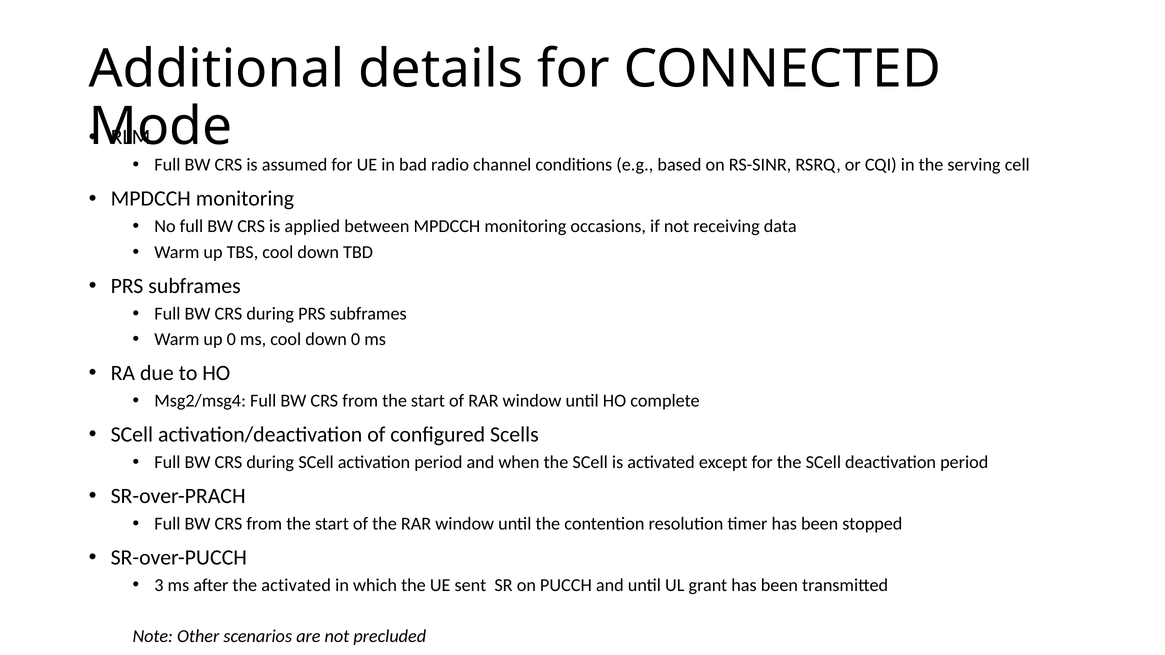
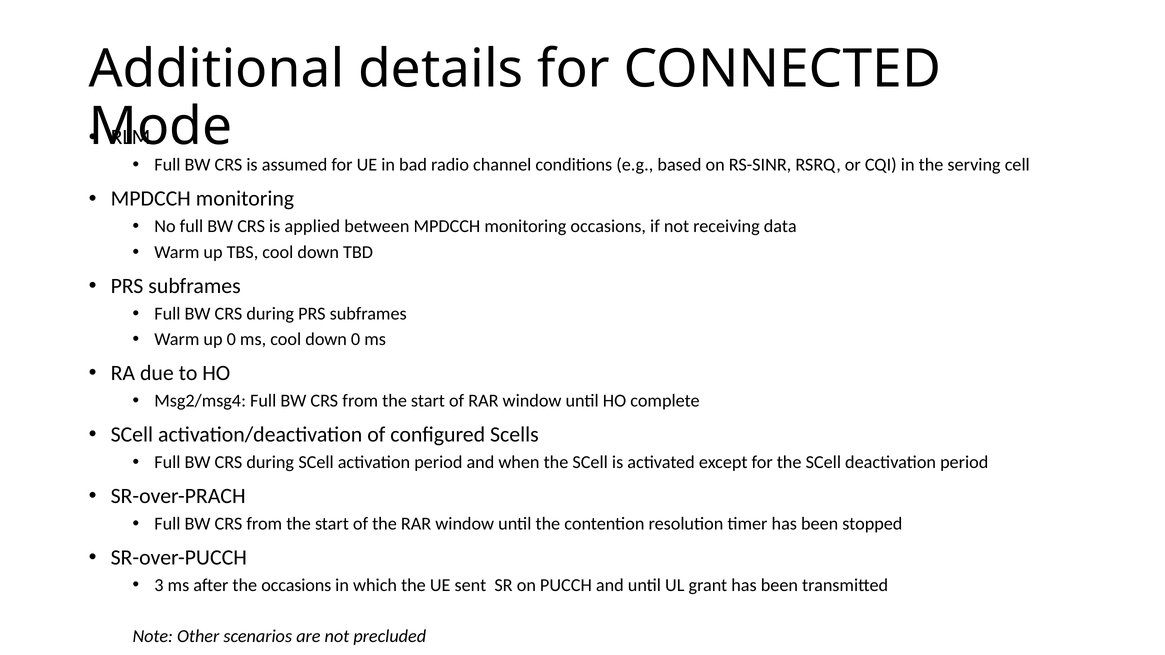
the activated: activated -> occasions
